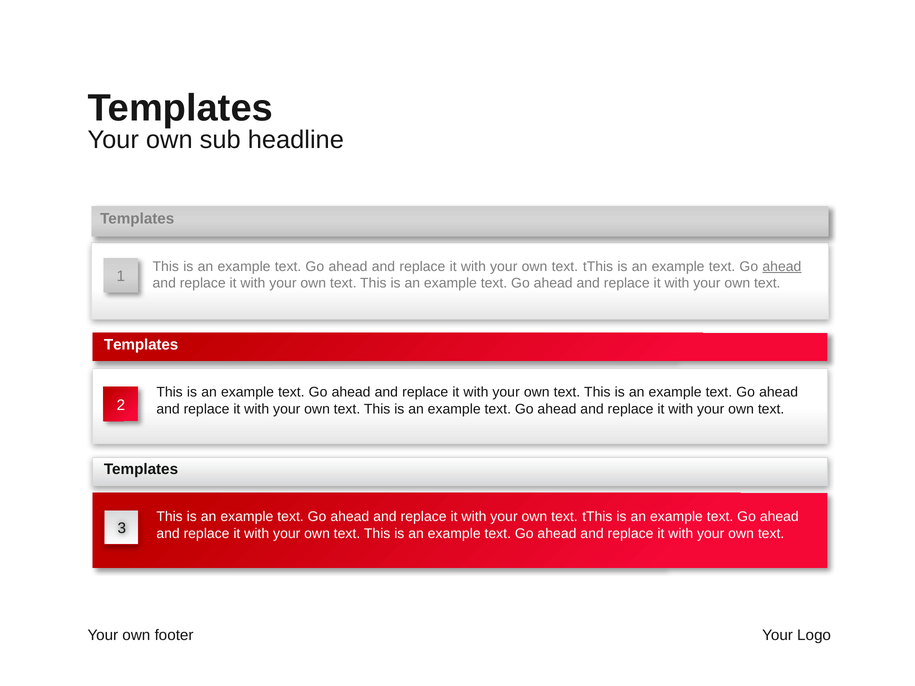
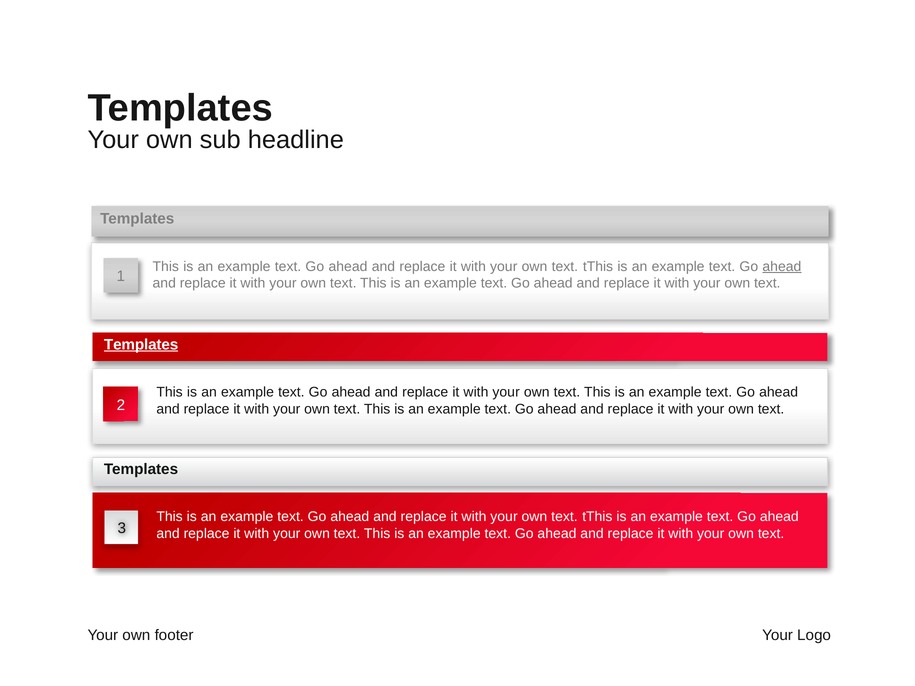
Templates at (141, 345) underline: none -> present
